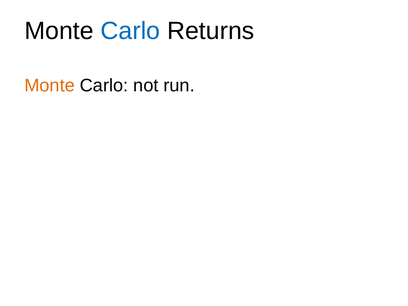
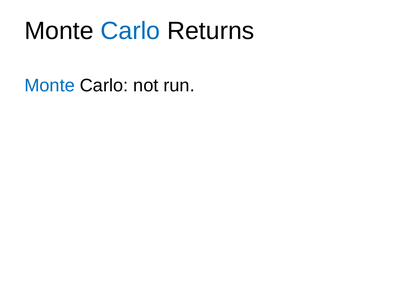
Monte at (50, 86) colour: orange -> blue
